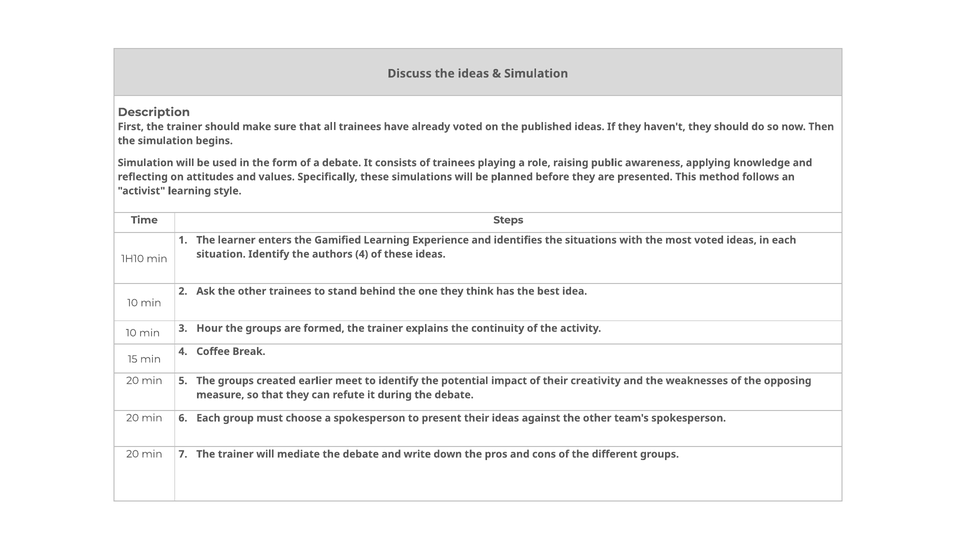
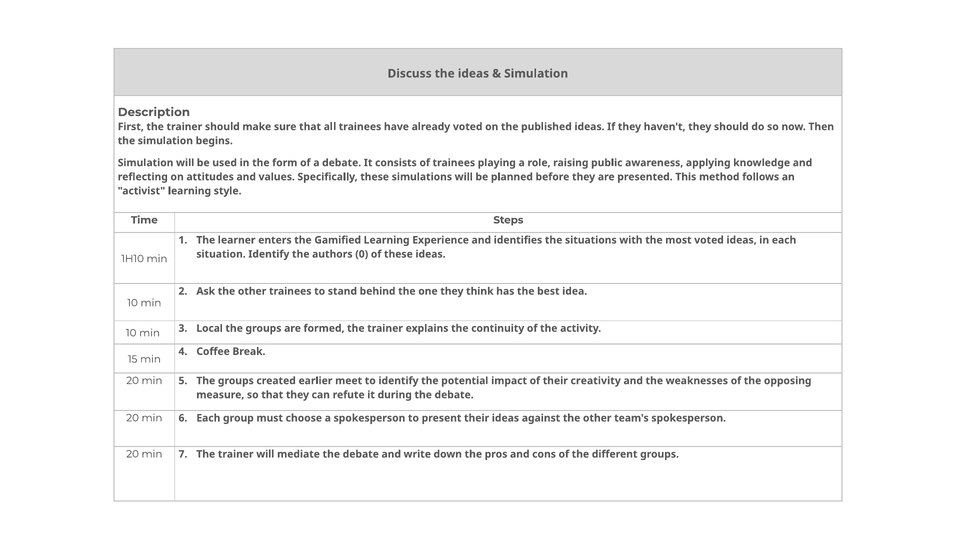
authors 4: 4 -> 0
Hour: Hour -> Local
